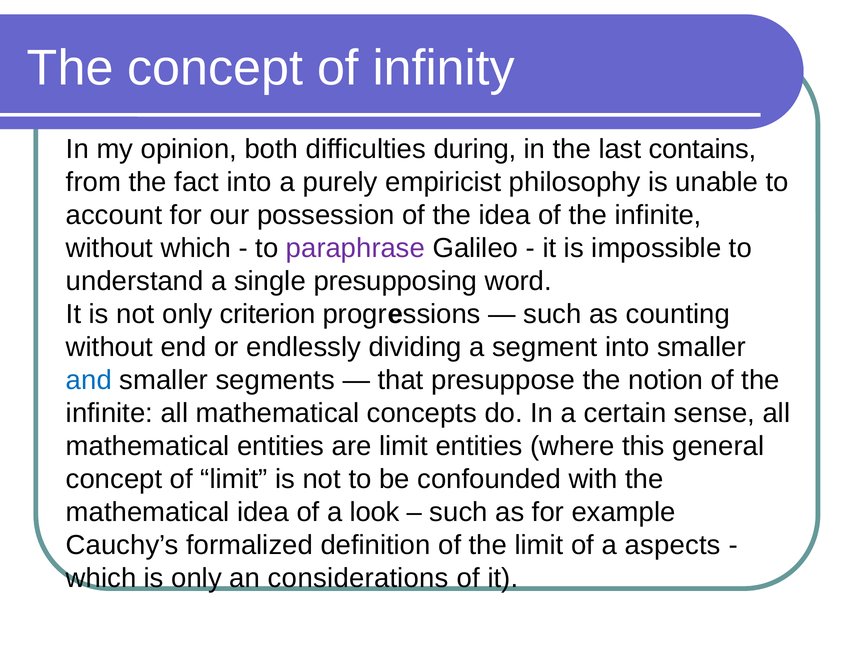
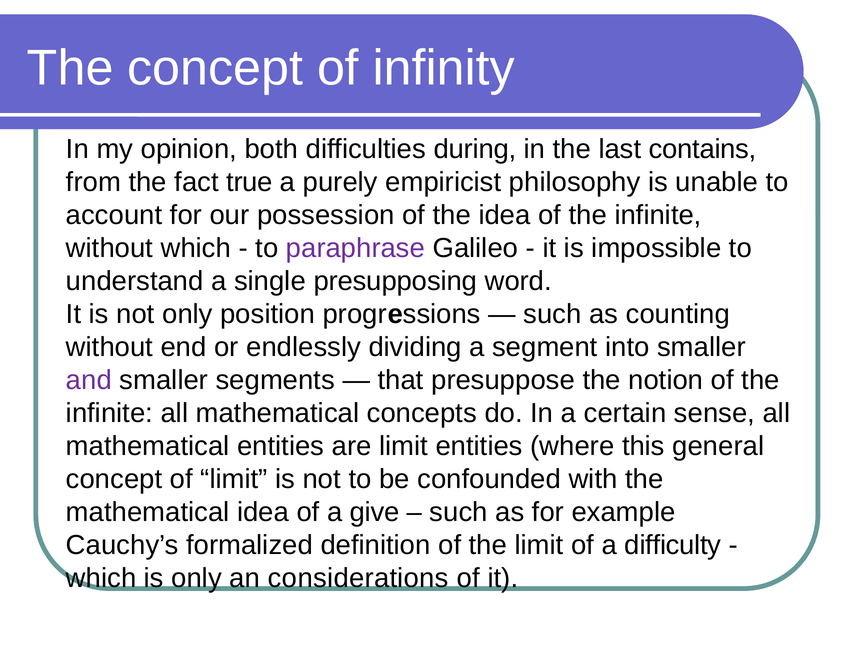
fact into: into -> true
criterion: criterion -> position
and colour: blue -> purple
look: look -> give
aspects: aspects -> difficulty
